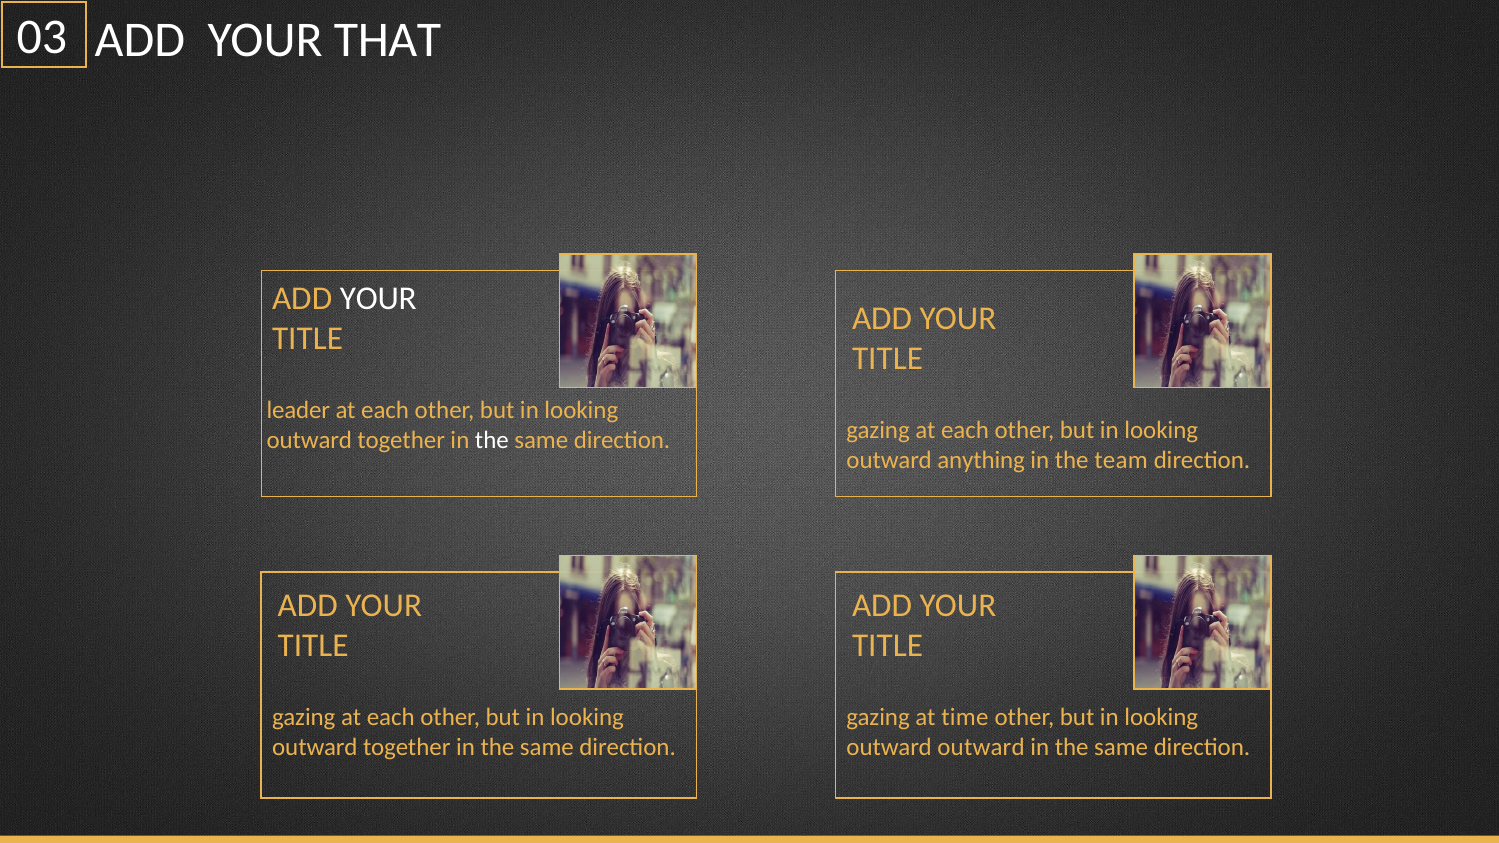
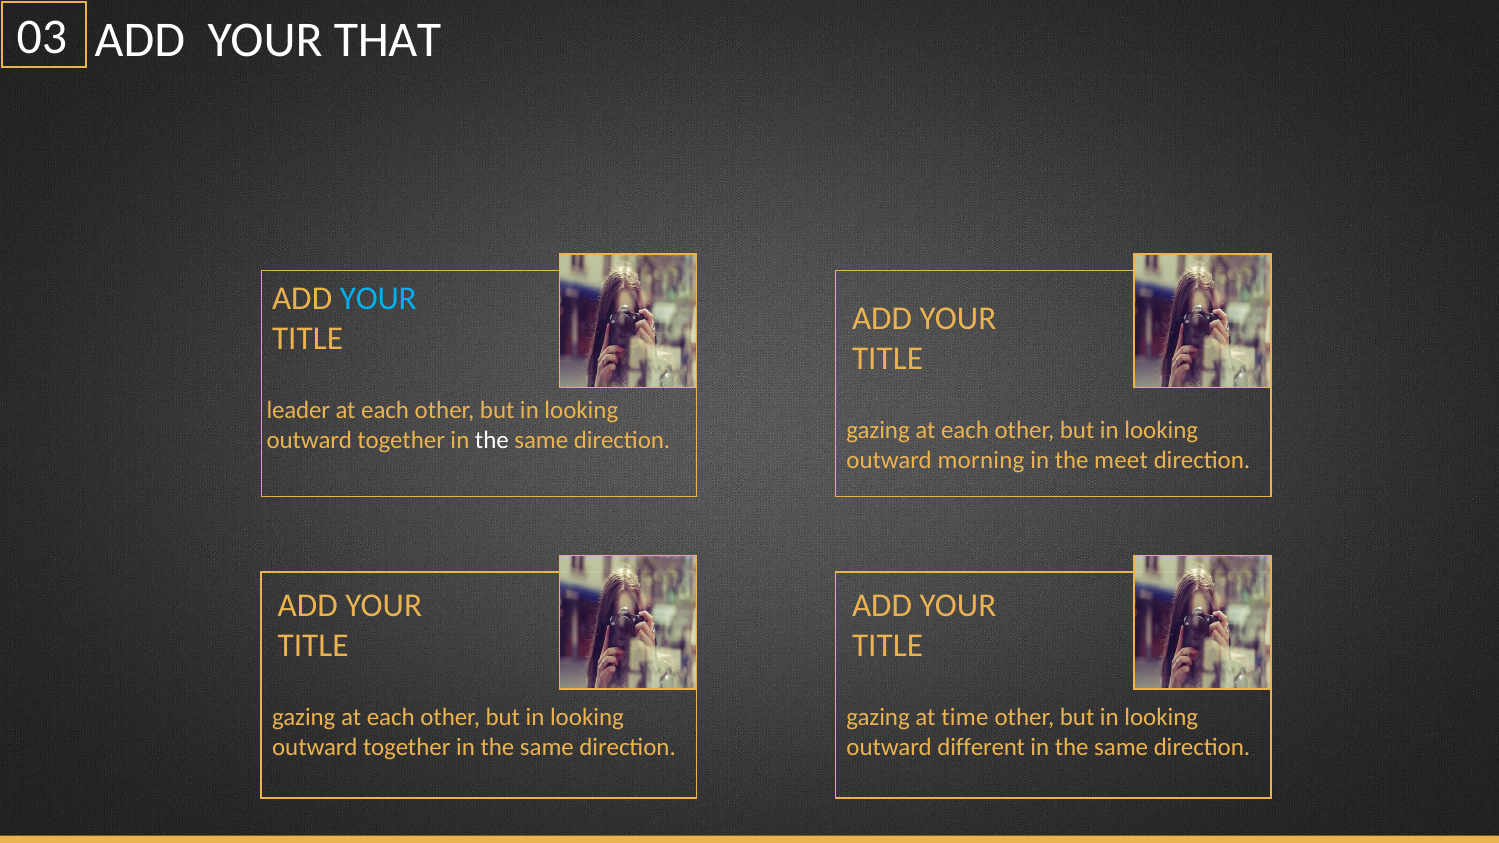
YOUR at (378, 298) colour: white -> light blue
anything: anything -> morning
team: team -> meet
outward outward: outward -> different
